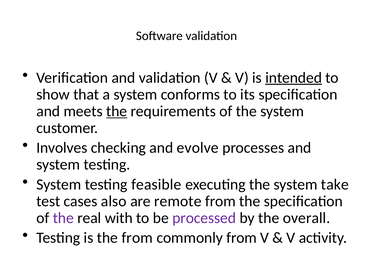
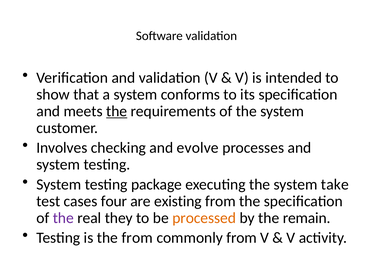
intended underline: present -> none
feasible: feasible -> package
also: also -> four
remote: remote -> existing
with: with -> they
processed colour: purple -> orange
overall: overall -> remain
